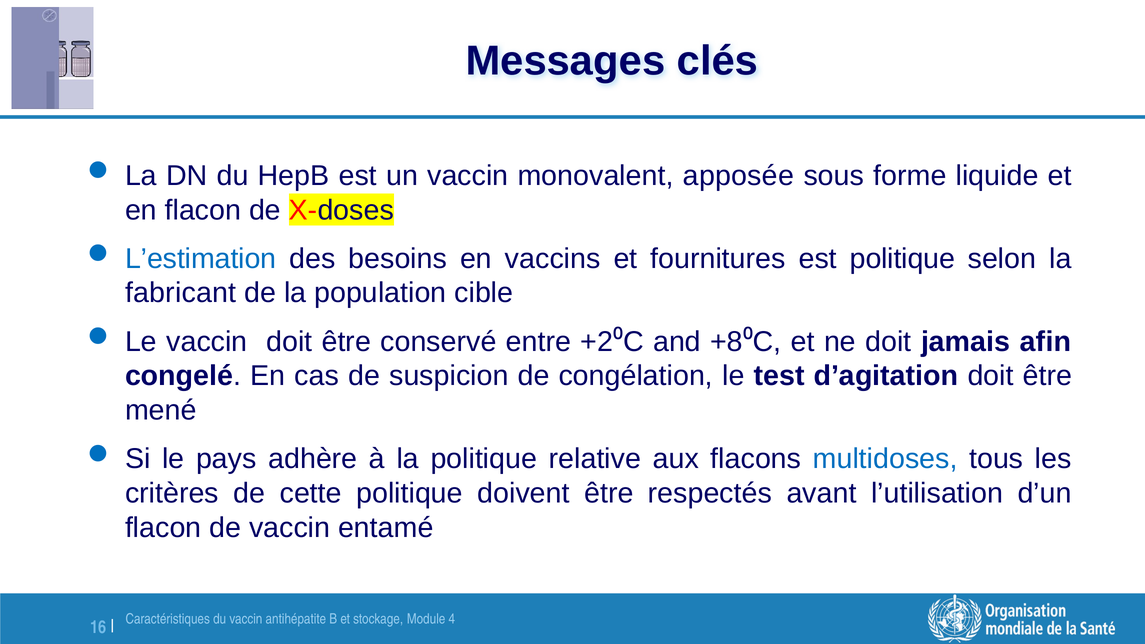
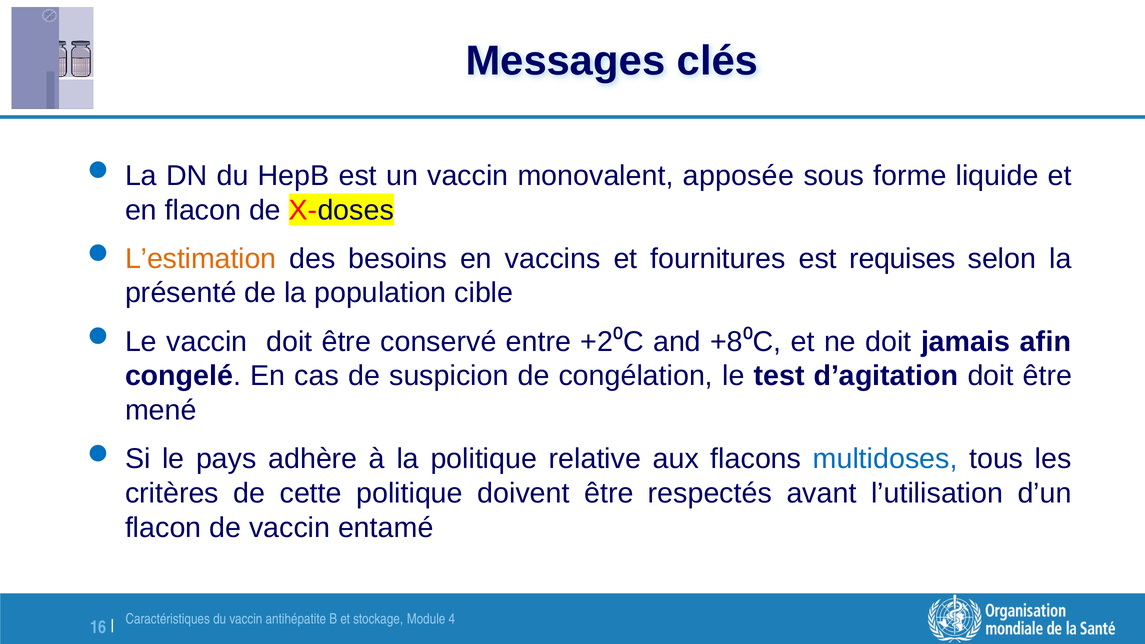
L’estimation colour: blue -> orange
est politique: politique -> requises
fabricant: fabricant -> présenté
